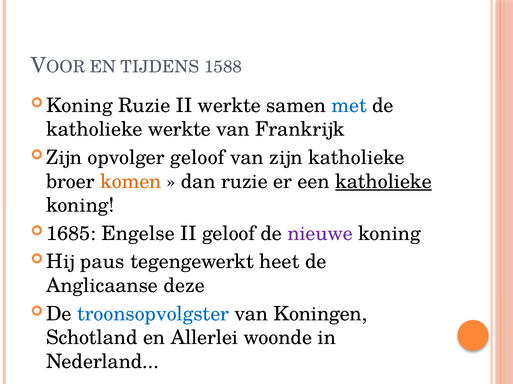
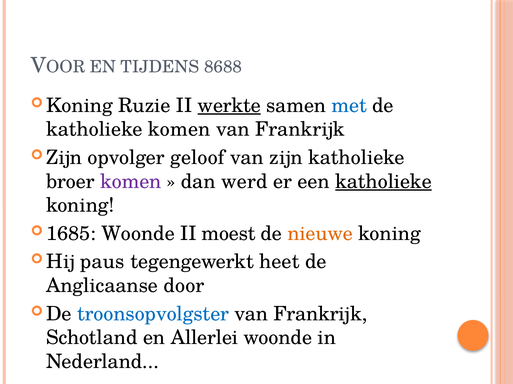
1588: 1588 -> 8688
werkte at (229, 106) underline: none -> present
katholieke werkte: werkte -> komen
komen at (131, 182) colour: orange -> purple
dan ruzie: ruzie -> werd
Engelse at (138, 234): Engelse -> Woonde
II geloof: geloof -> moest
nieuwe colour: purple -> orange
deze: deze -> door
Koningen at (320, 314): Koningen -> Frankrijk
